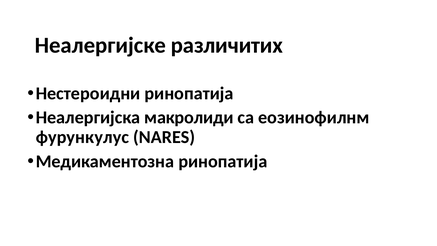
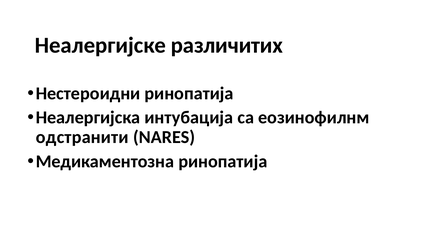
макролиди: макролиди -> интубација
фурункулус: фурункулус -> одстранити
